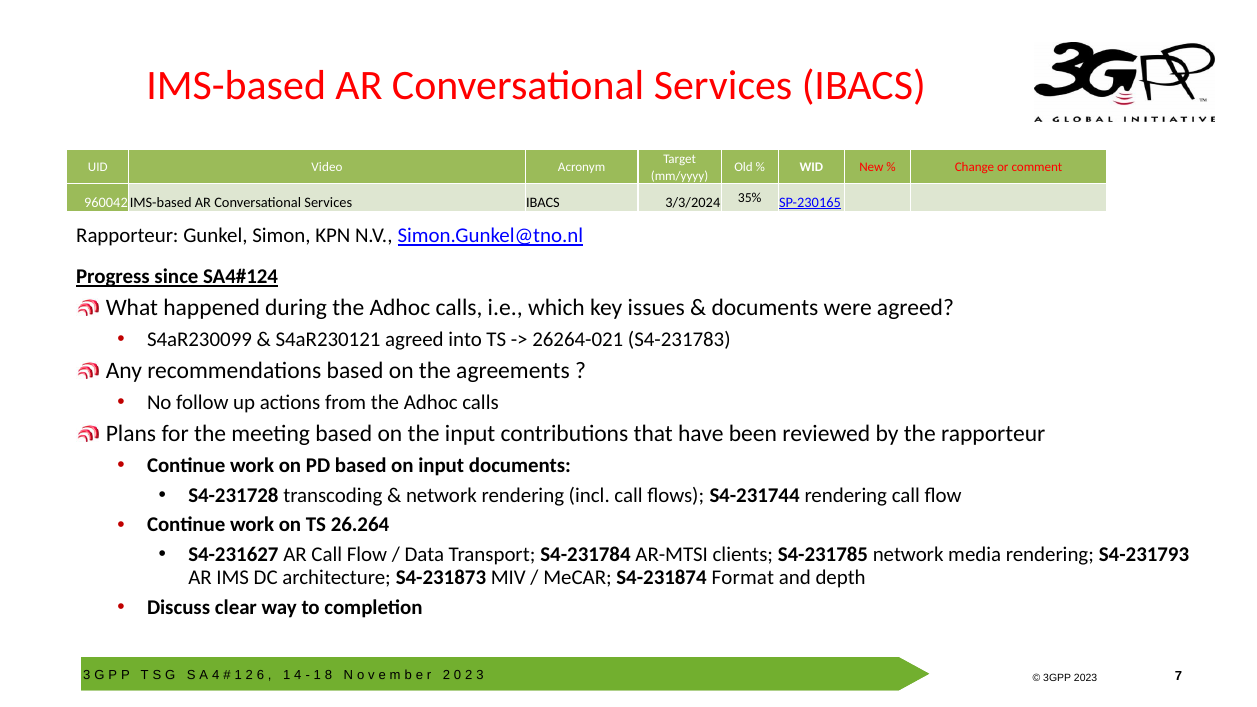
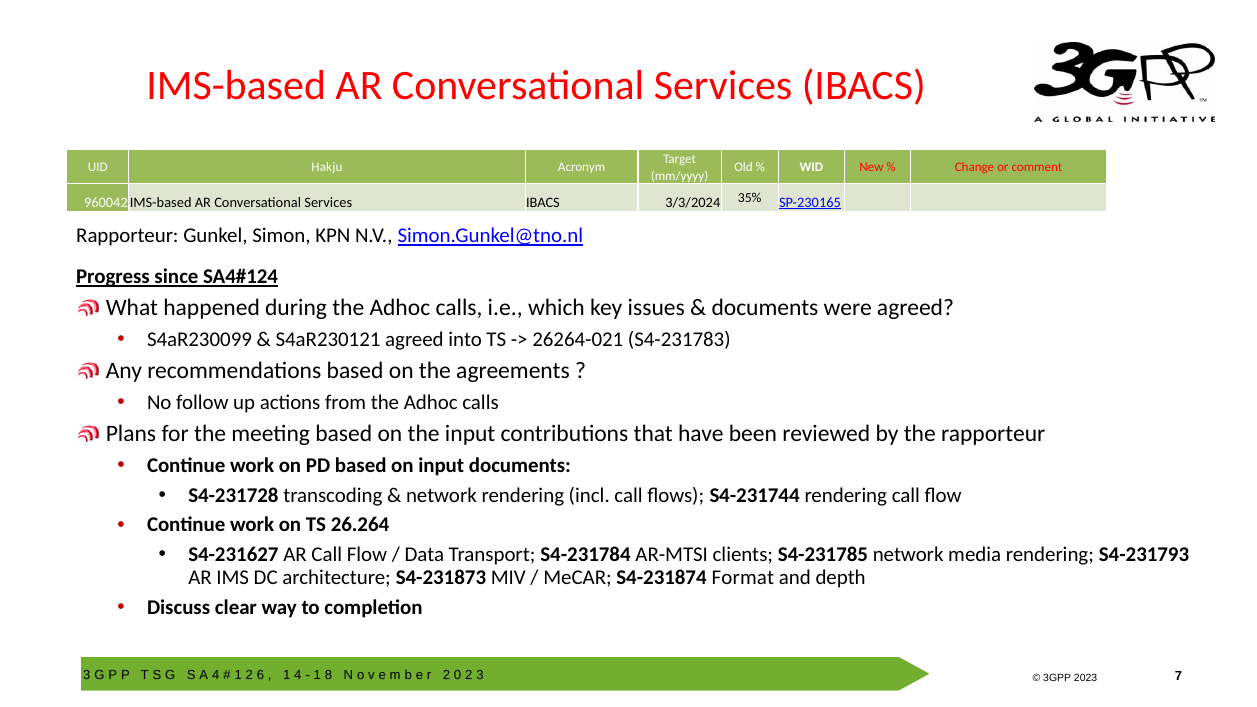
Video: Video -> Hakju
